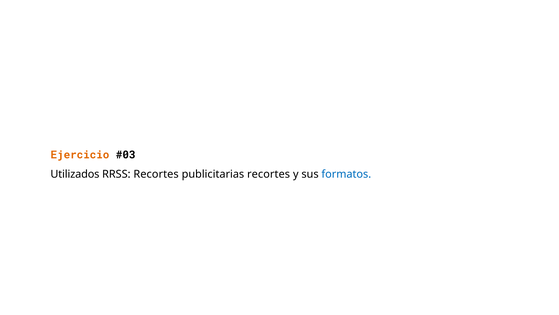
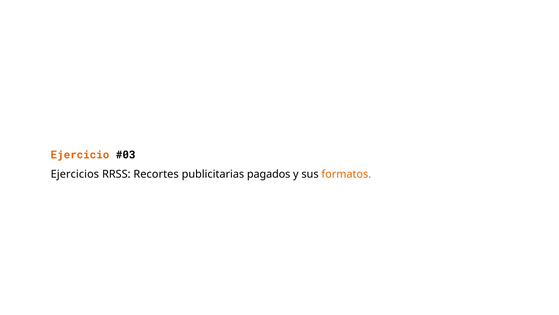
Utilizados: Utilizados -> Ejercicios
publicitarias recortes: recortes -> pagados
formatos colour: blue -> orange
